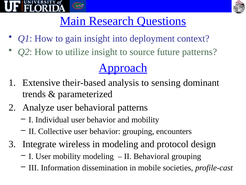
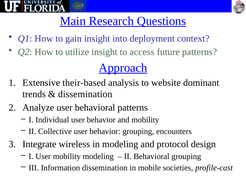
source: source -> access
sensing: sensing -> website
parameterized at (85, 94): parameterized -> dissemination
